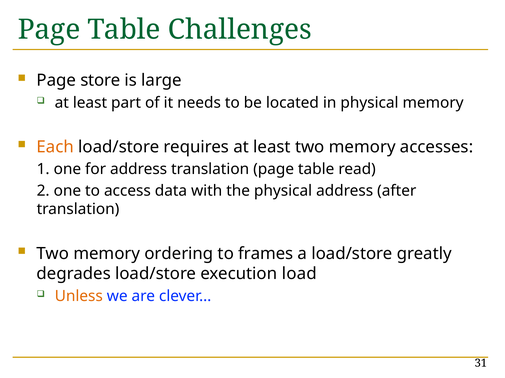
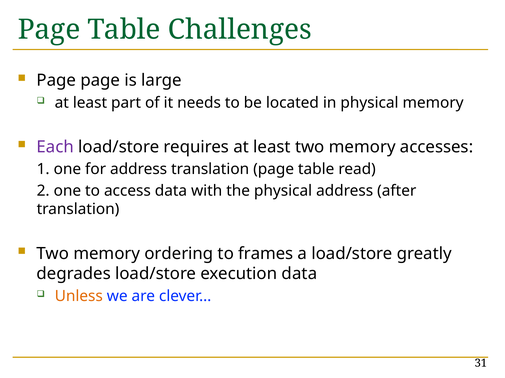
Page store: store -> page
Each colour: orange -> purple
execution load: load -> data
